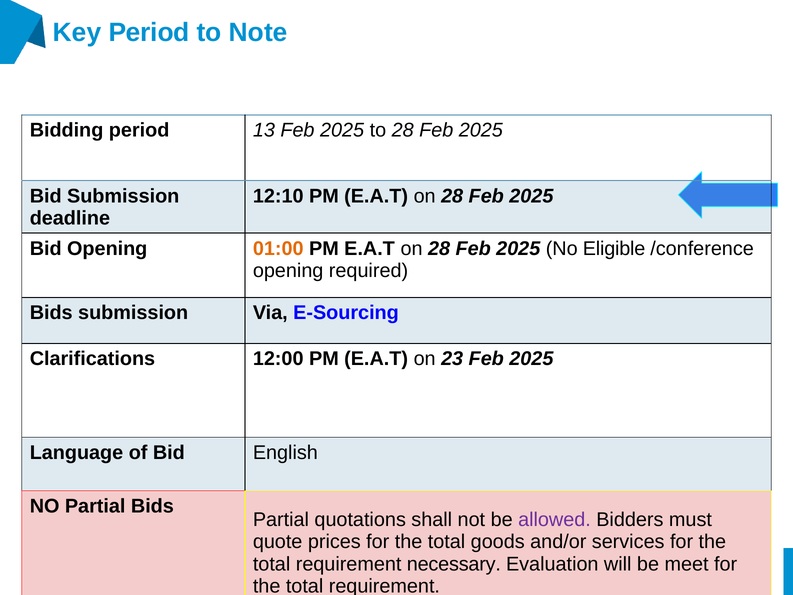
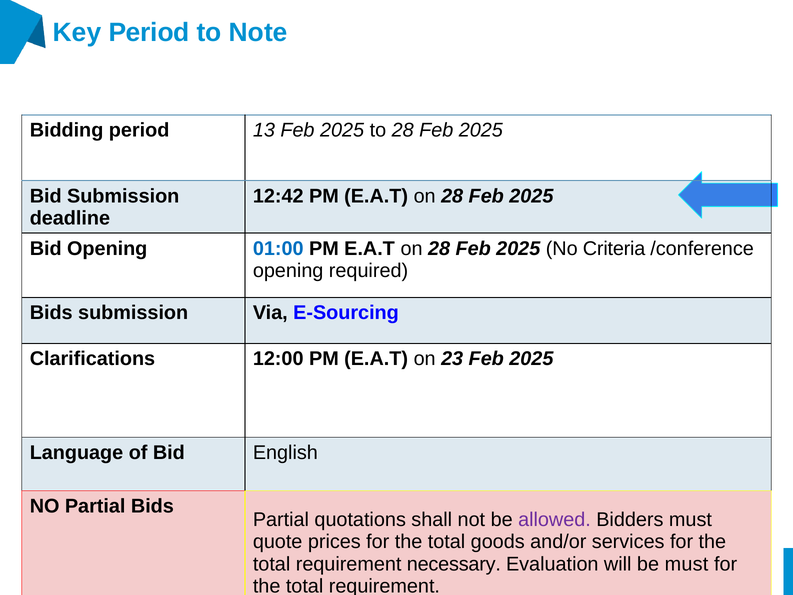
12:10: 12:10 -> 12:42
01:00 colour: orange -> blue
Eligible: Eligible -> Criteria
be meet: meet -> must
